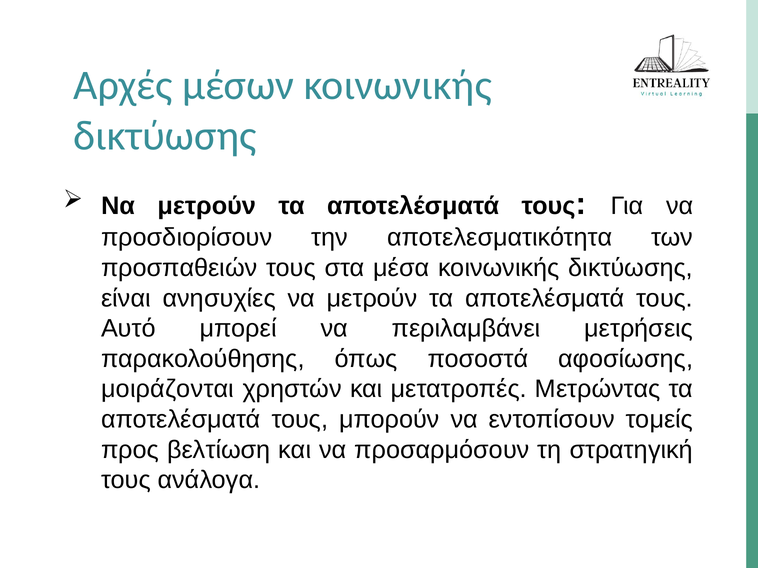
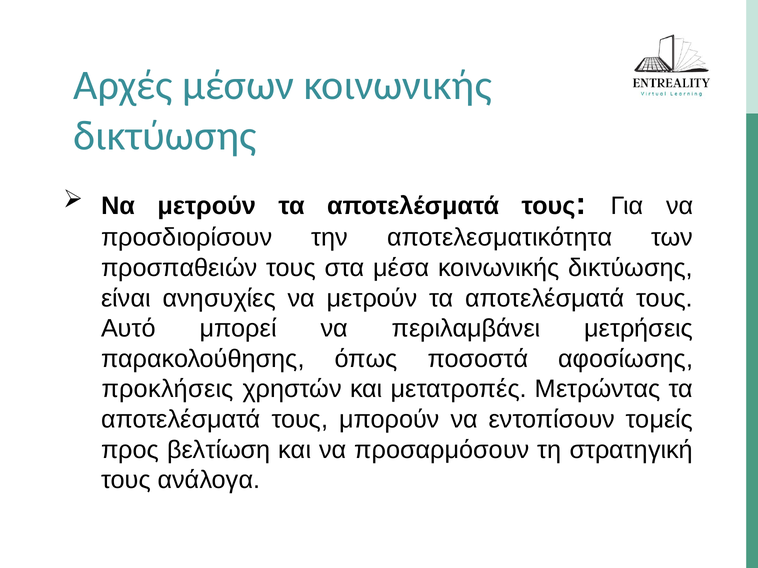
μοιράζονται: μοιράζονται -> προκλήσεις
